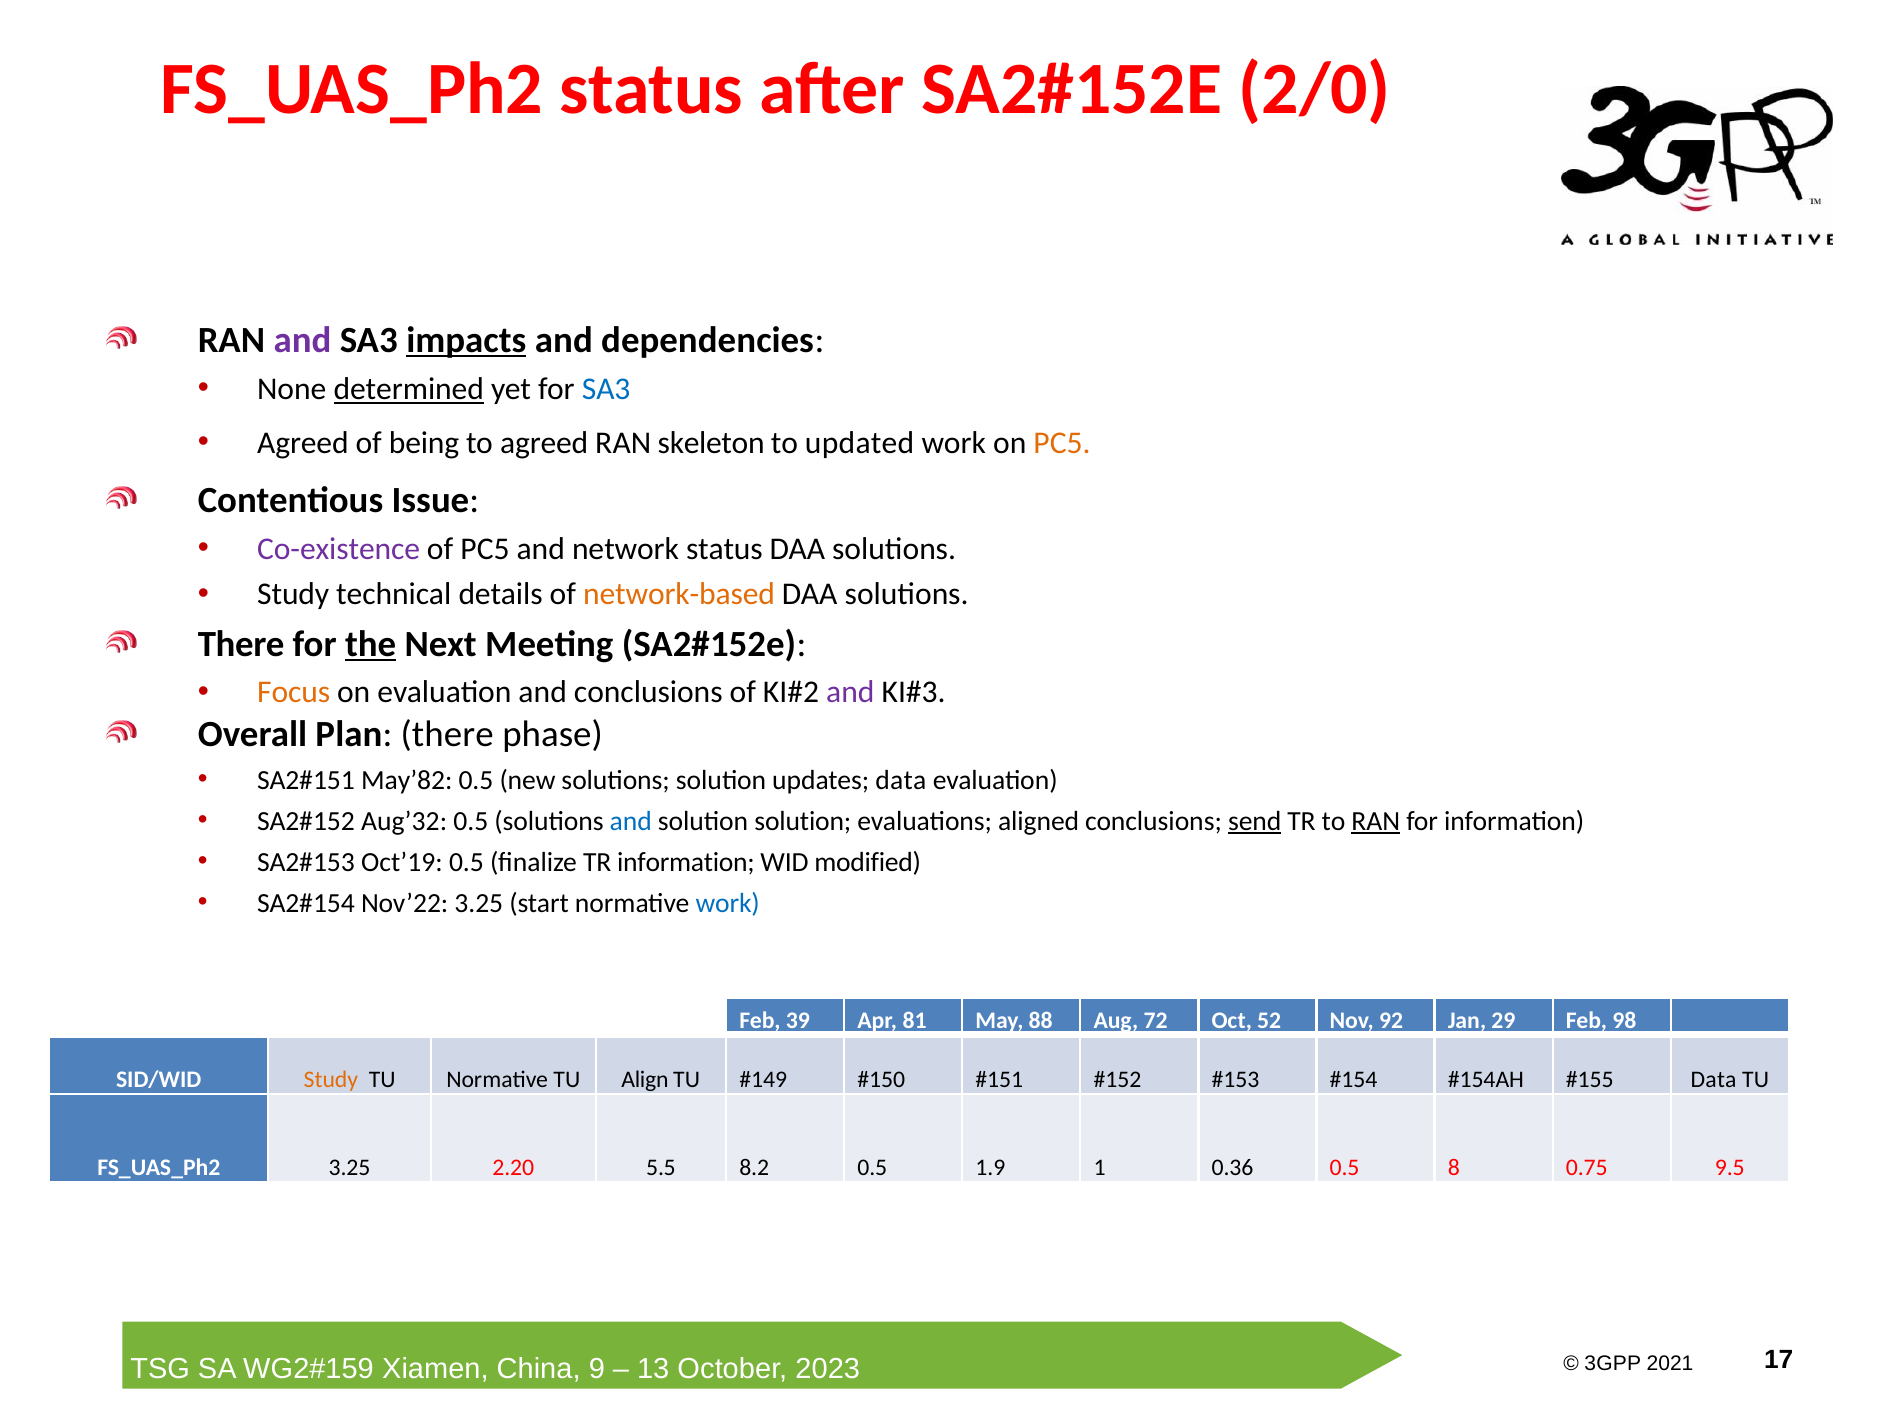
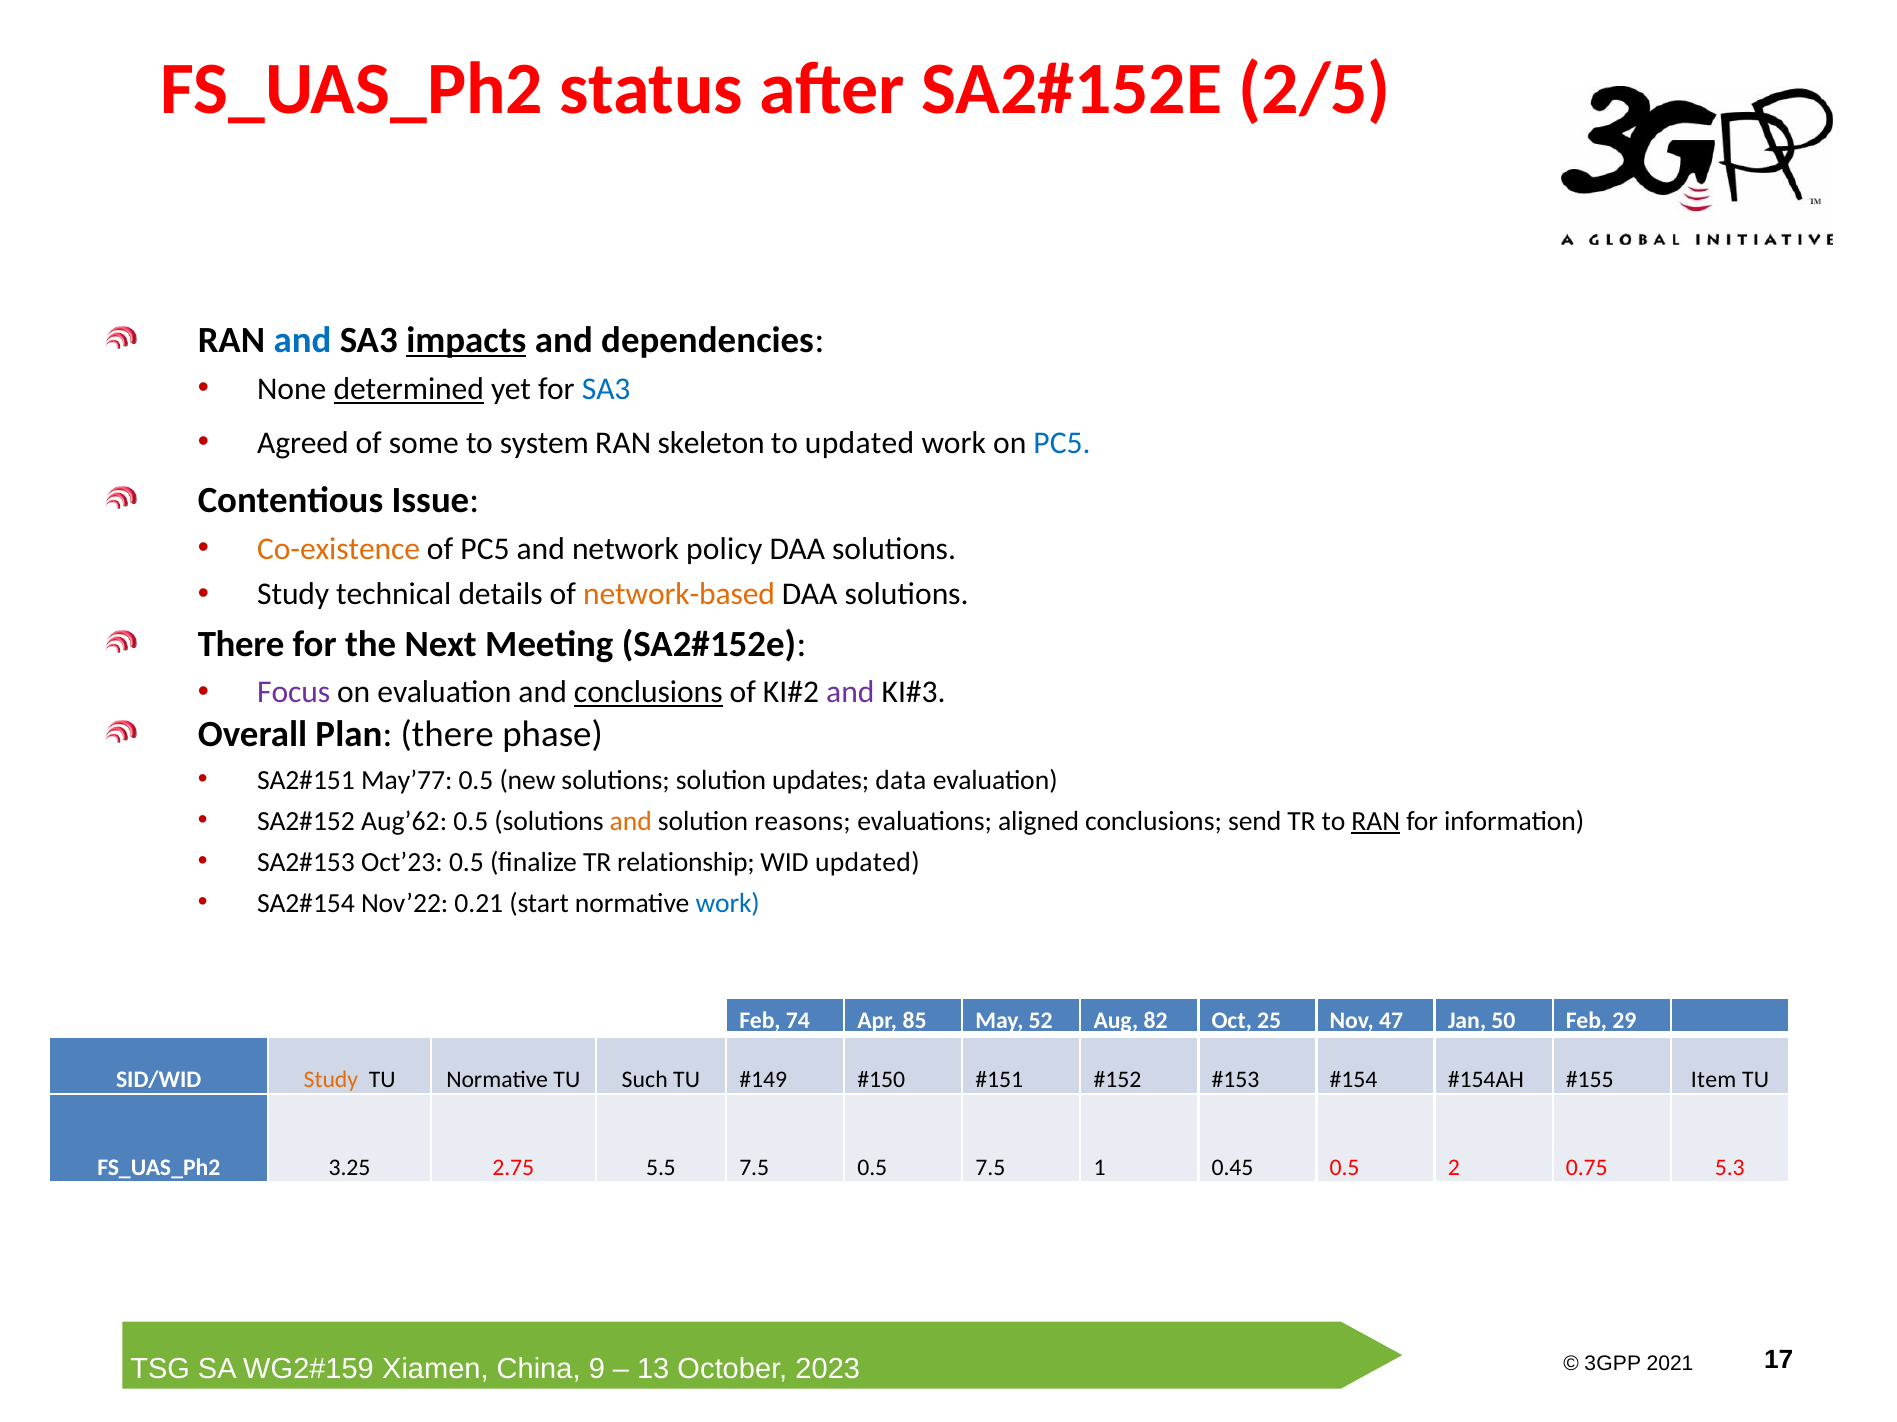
2/0: 2/0 -> 2/5
and at (303, 341) colour: purple -> blue
being: being -> some
to agreed: agreed -> system
PC5 at (1062, 443) colour: orange -> blue
Co-existence colour: purple -> orange
network status: status -> policy
the underline: present -> none
Focus colour: orange -> purple
conclusions at (648, 693) underline: none -> present
May’82: May’82 -> May’77
Aug’32: Aug’32 -> Aug’62
and at (631, 821) colour: blue -> orange
solution solution: solution -> reasons
send underline: present -> none
Oct’19: Oct’19 -> Oct’23
TR information: information -> relationship
WID modified: modified -> updated
Nov’22 3.25: 3.25 -> 0.21
39: 39 -> 74
81: 81 -> 85
88: 88 -> 52
72: 72 -> 82
52: 52 -> 25
92: 92 -> 47
29: 29 -> 50
98: 98 -> 29
Align: Align -> Such
Data at (1714, 1080): Data -> Item
2.20: 2.20 -> 2.75
5.5 8.2: 8.2 -> 7.5
0.5 1.9: 1.9 -> 7.5
0.36: 0.36 -> 0.45
8: 8 -> 2
9.5: 9.5 -> 5.3
